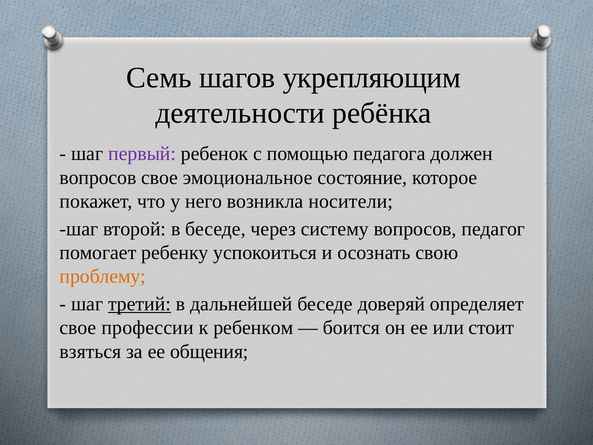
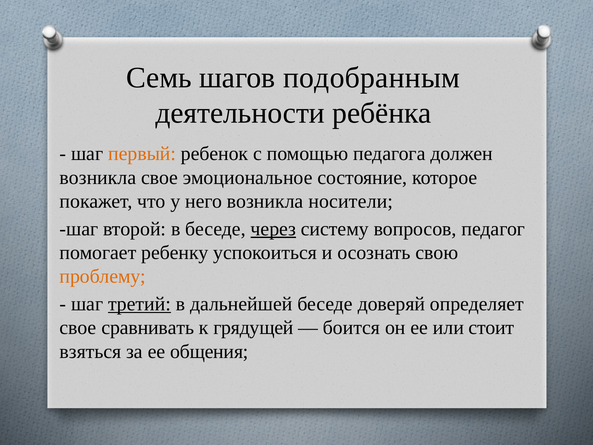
укрепляющим: укрепляющим -> подобранным
первый colour: purple -> orange
вопросов at (98, 177): вопросов -> возникла
через underline: none -> present
профессии: профессии -> сравнивать
ребенком: ребенком -> грядущей
